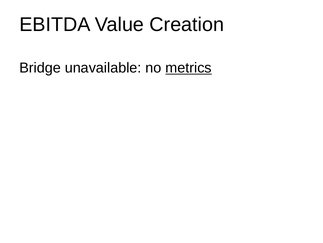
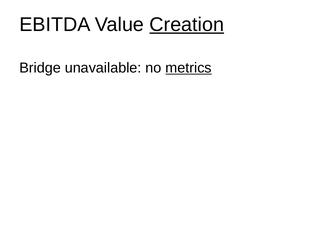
Creation underline: none -> present
